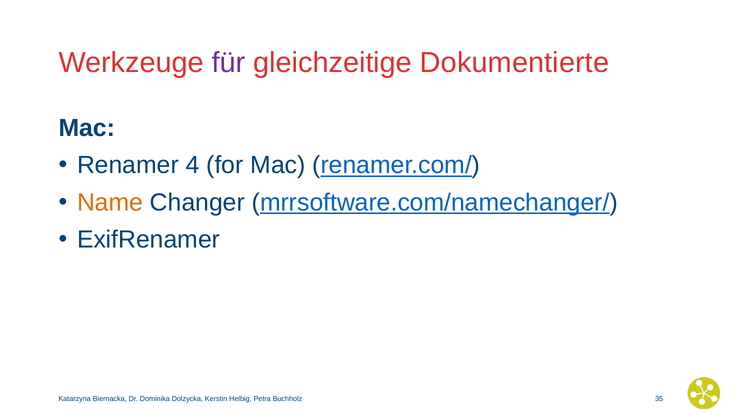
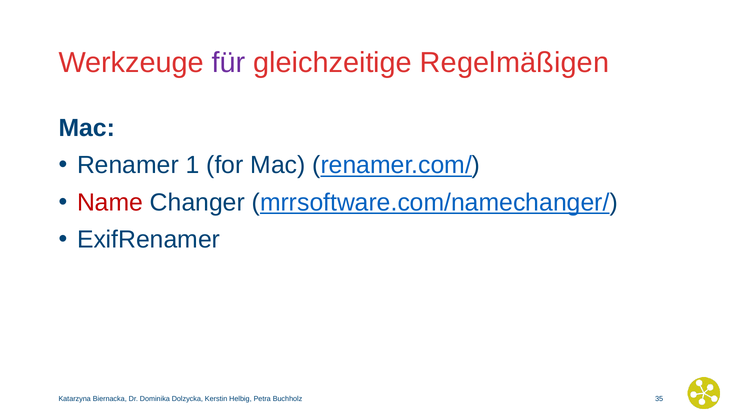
Dokumentierte: Dokumentierte -> Regelmäßigen
4: 4 -> 1
Name colour: orange -> red
